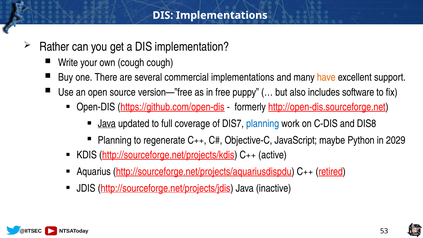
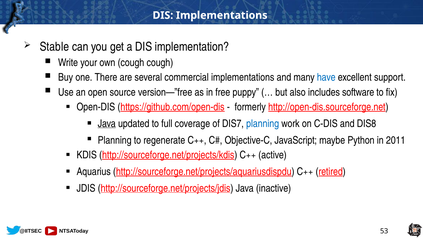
Rather: Rather -> Stable
have colour: orange -> blue
2029: 2029 -> 2011
